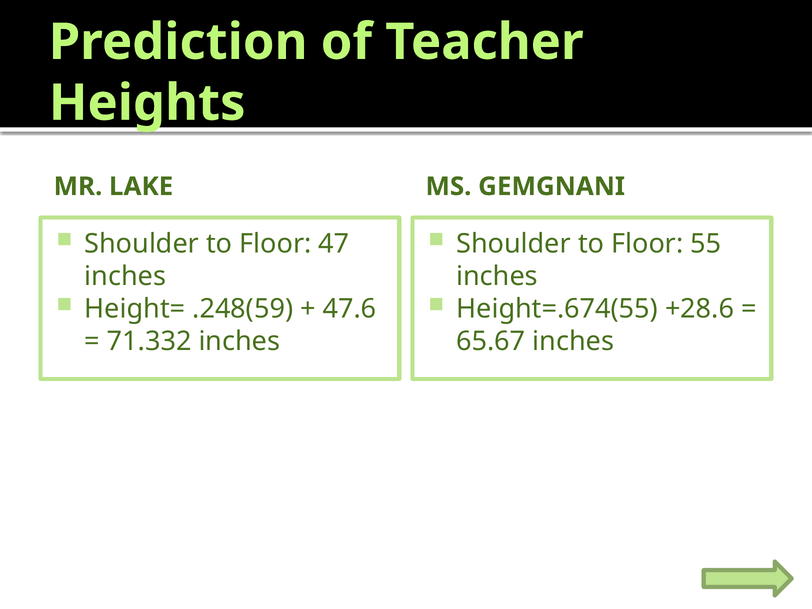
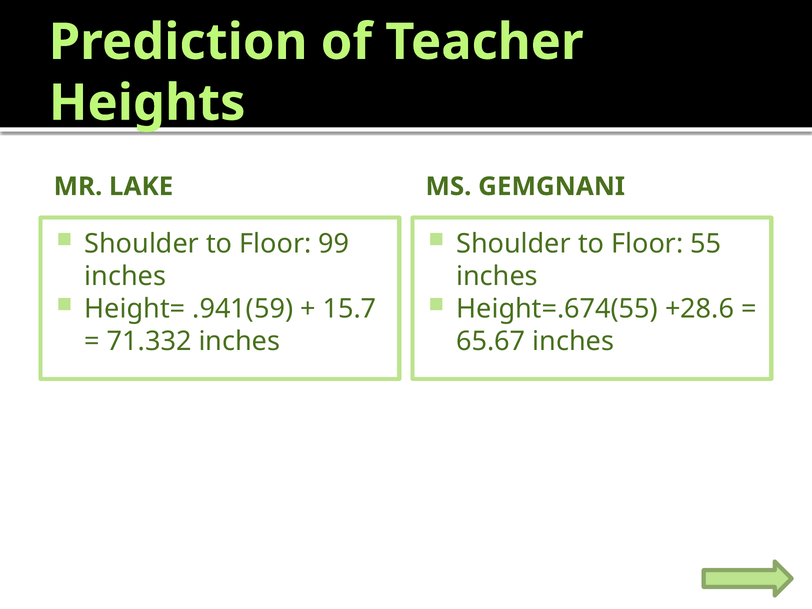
47: 47 -> 99
.248(59: .248(59 -> .941(59
47.6: 47.6 -> 15.7
